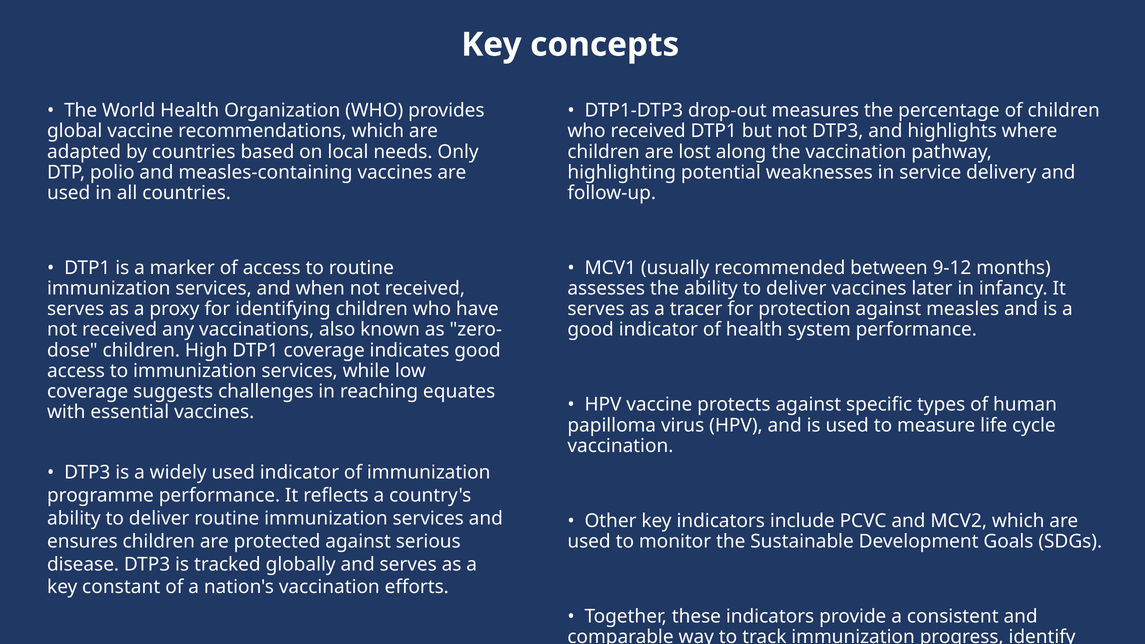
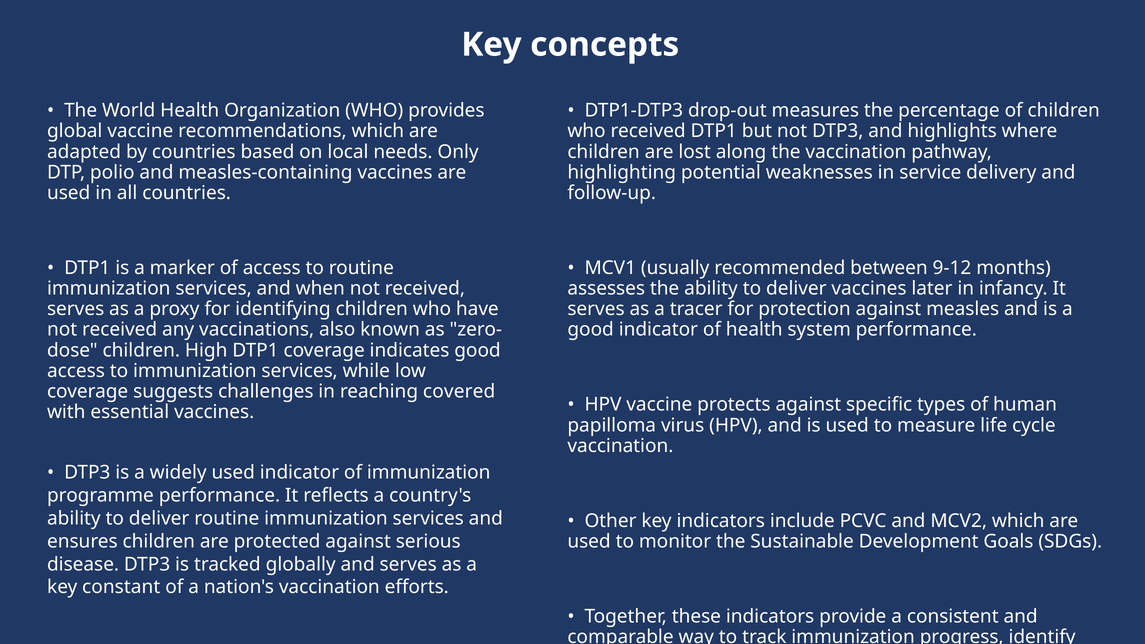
equates: equates -> covered
